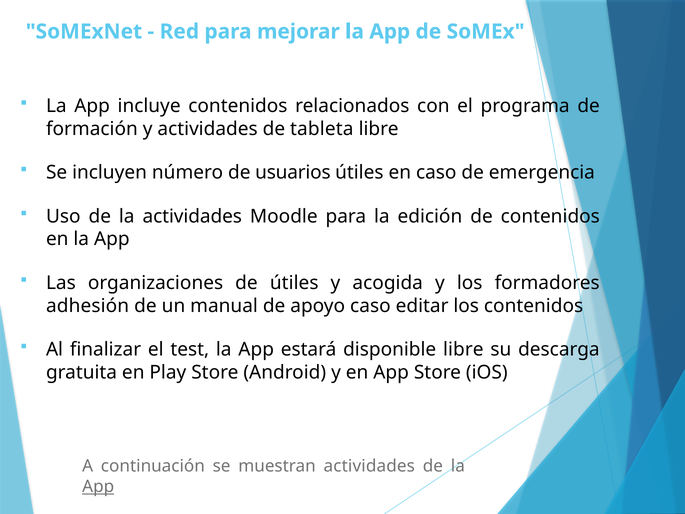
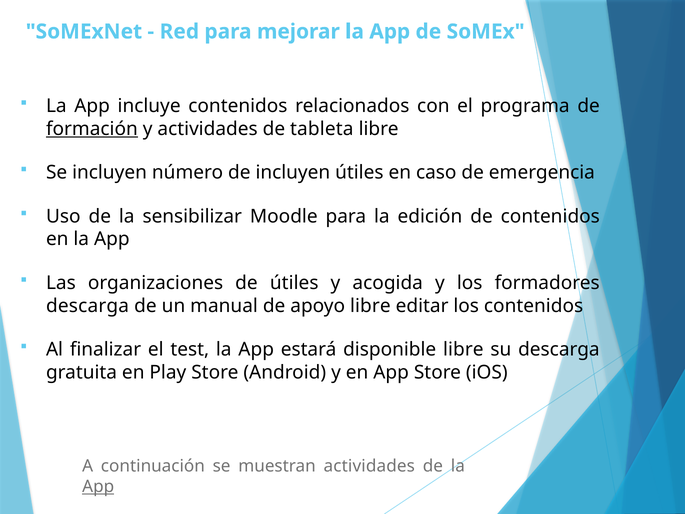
formación underline: none -> present
de usuarios: usuarios -> incluyen
la actividades: actividades -> sensibilizar
adhesión at (88, 306): adhesión -> descarga
apoyo caso: caso -> libre
